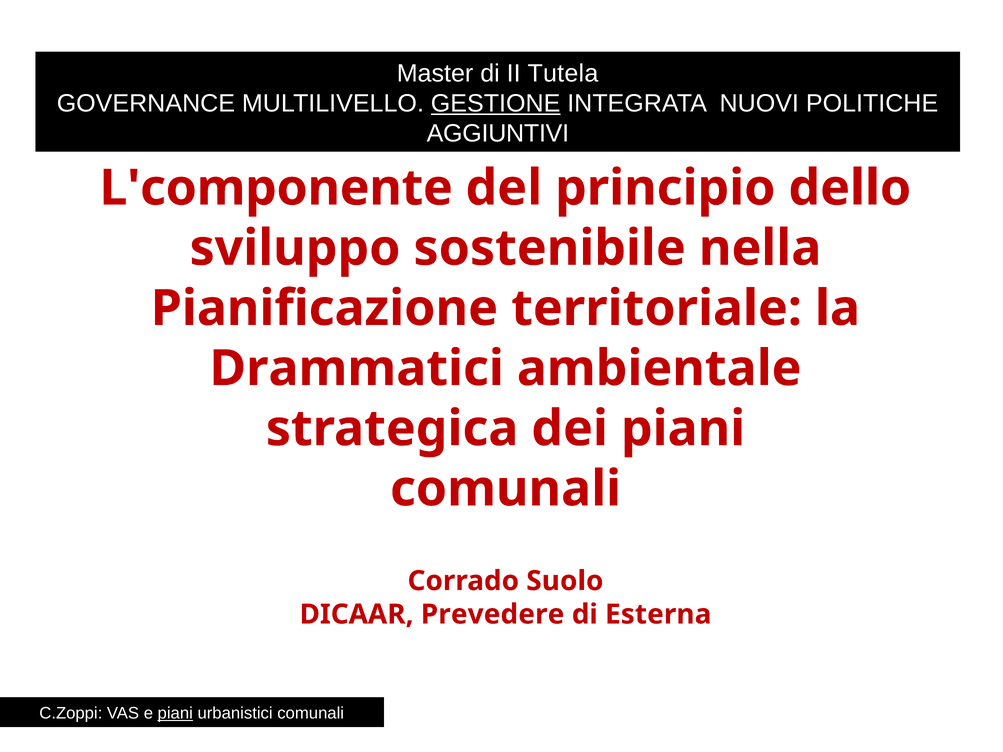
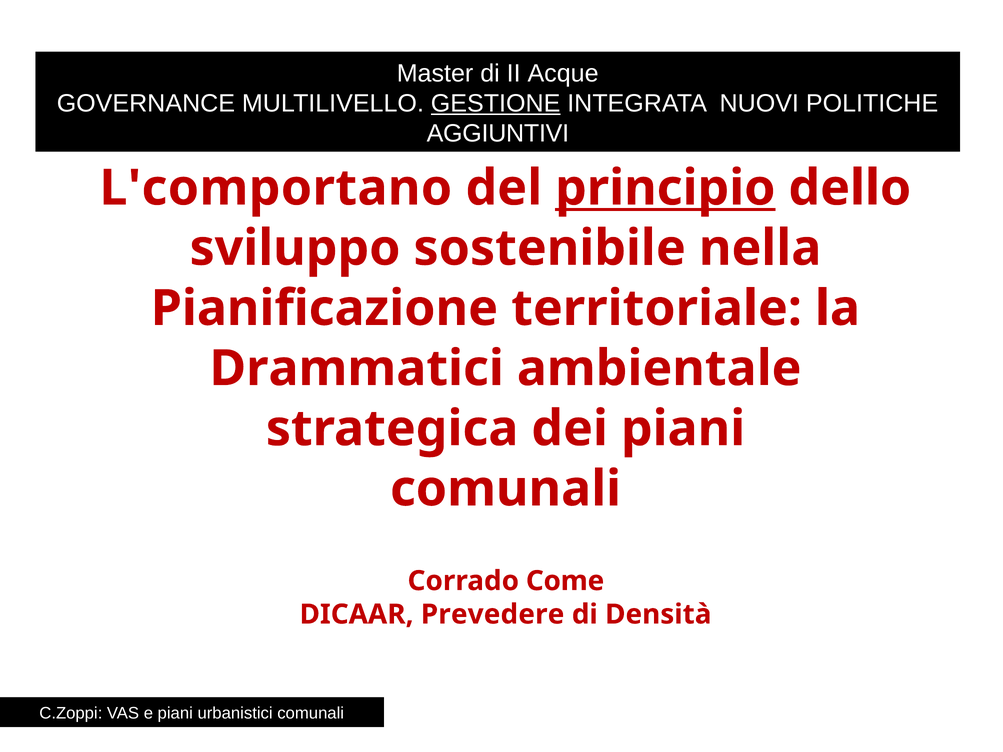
Tutela: Tutela -> Acque
L'componente: L'componente -> L'comportano
principio underline: none -> present
Suolo: Suolo -> Come
Esterna: Esterna -> Densità
piani at (175, 713) underline: present -> none
